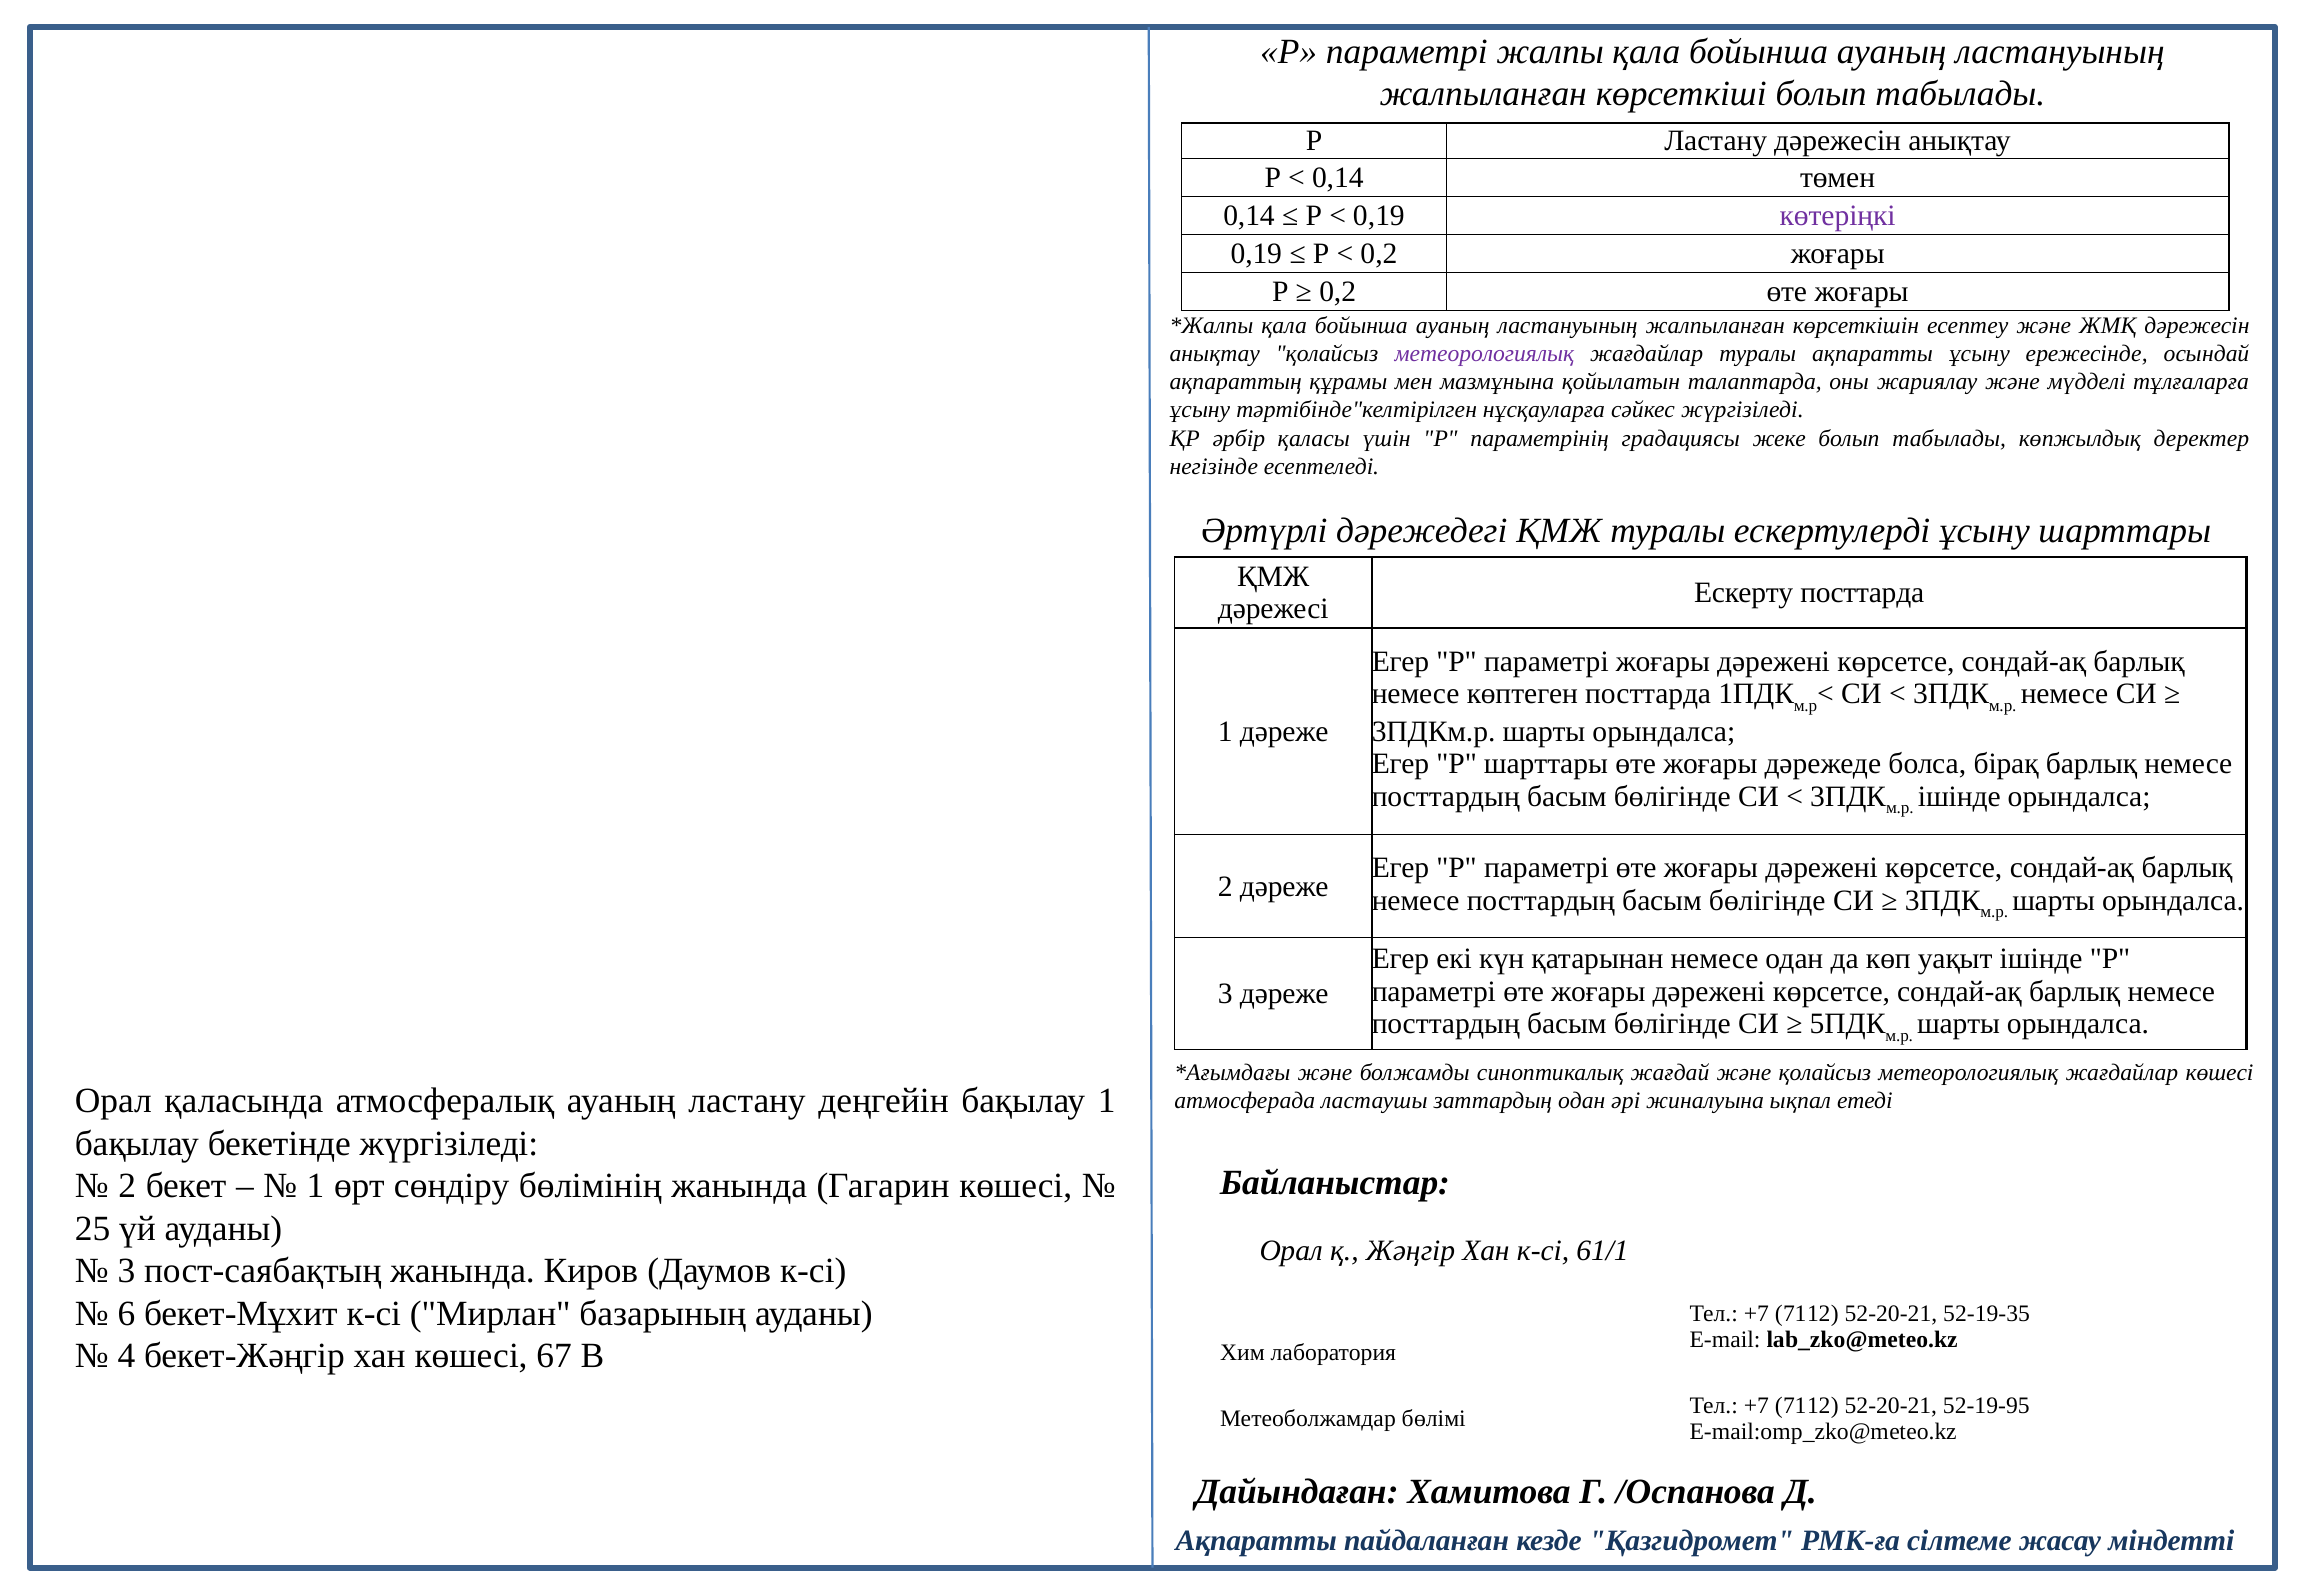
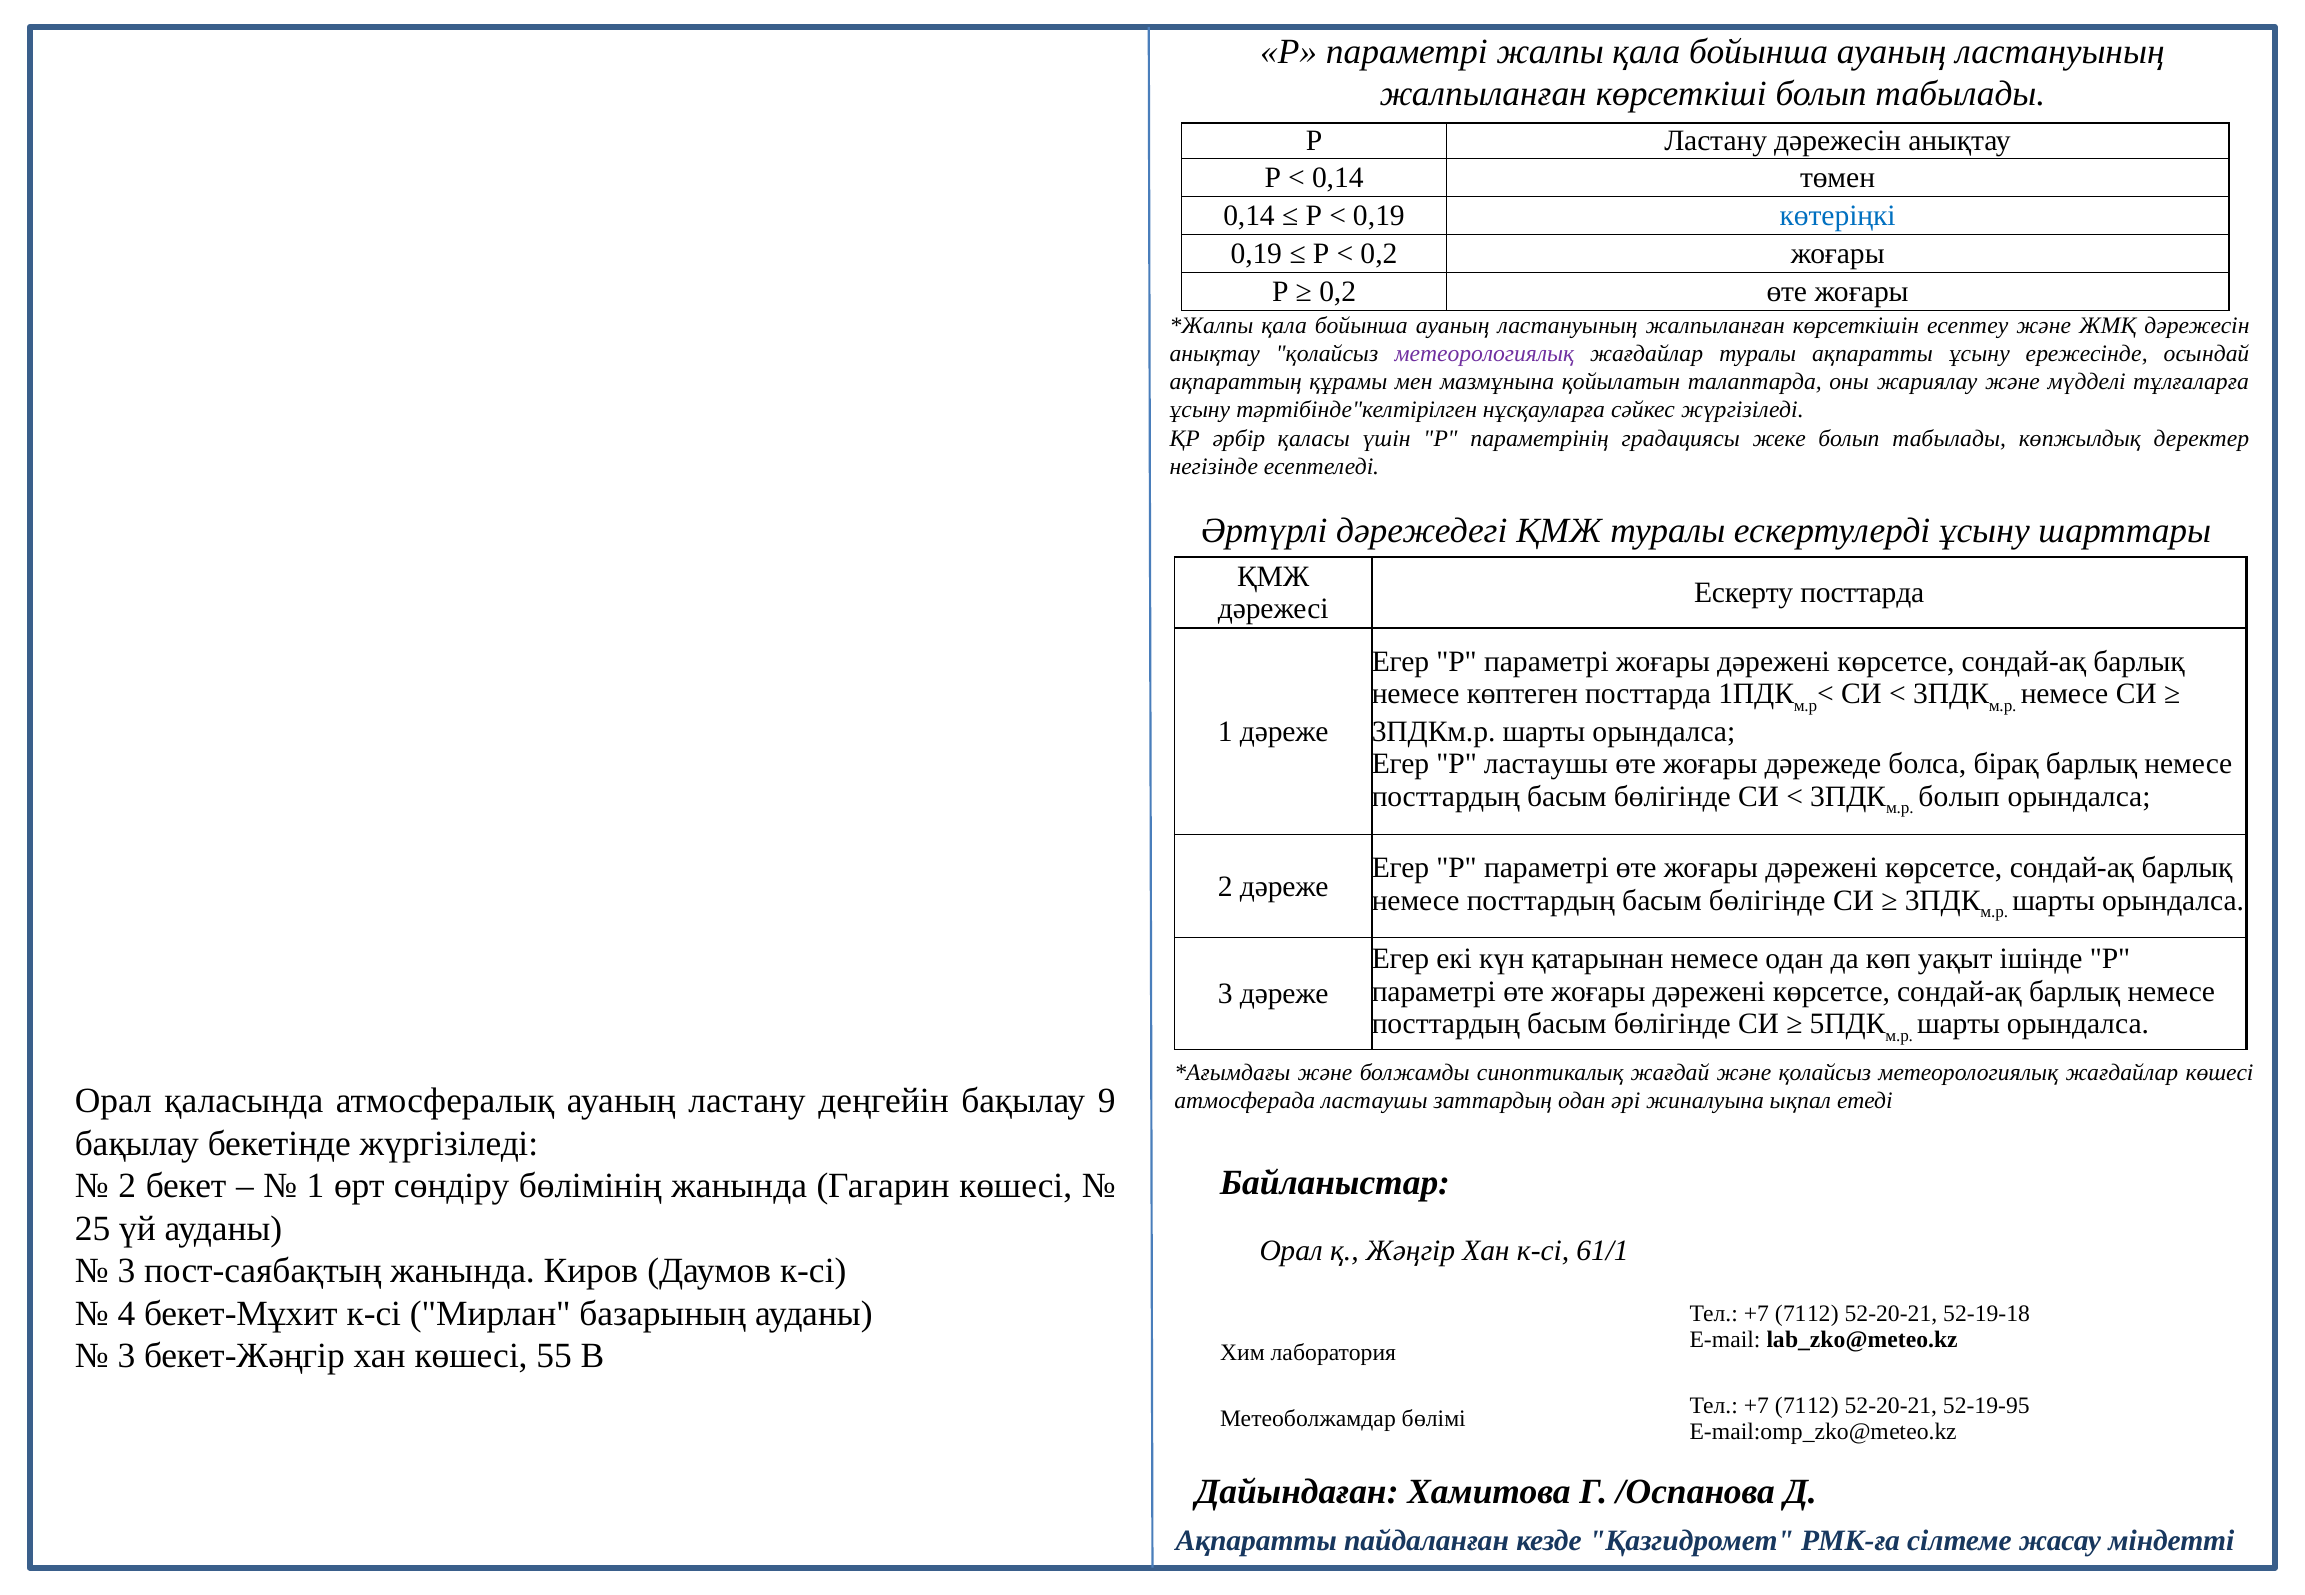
көтеріңкі colour: purple -> blue
P шарттары: шарттары -> ластаушы
ішінде at (1959, 797): ішінде -> болып
бақылау 1: 1 -> 9
6: 6 -> 4
52-19-35: 52-19-35 -> 52-19-18
4 at (126, 1357): 4 -> 3
67: 67 -> 55
